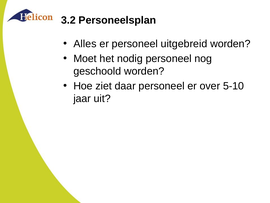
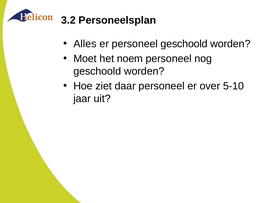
personeel uitgebreid: uitgebreid -> geschoold
nodig: nodig -> noem
